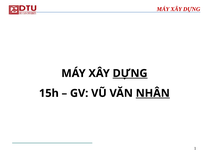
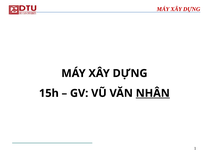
DỰNG at (130, 73) underline: present -> none
